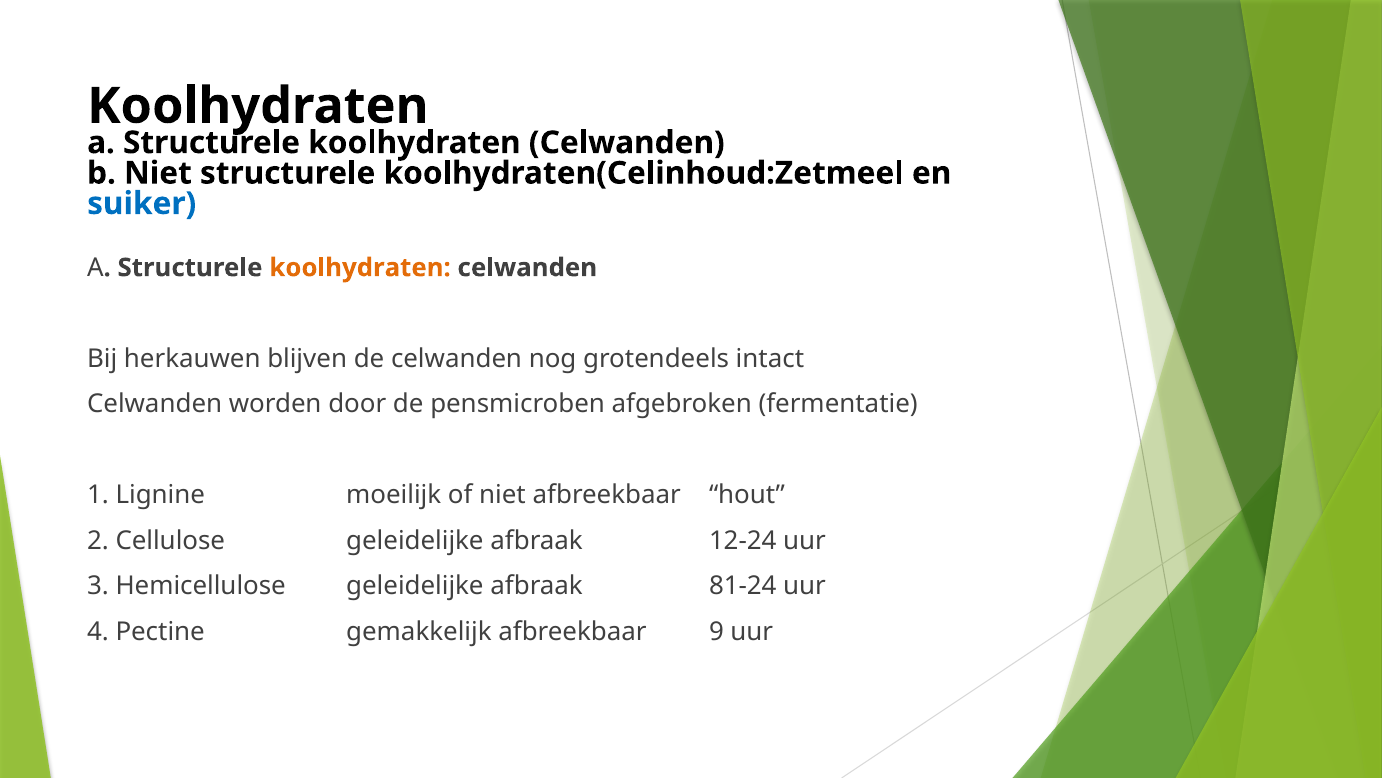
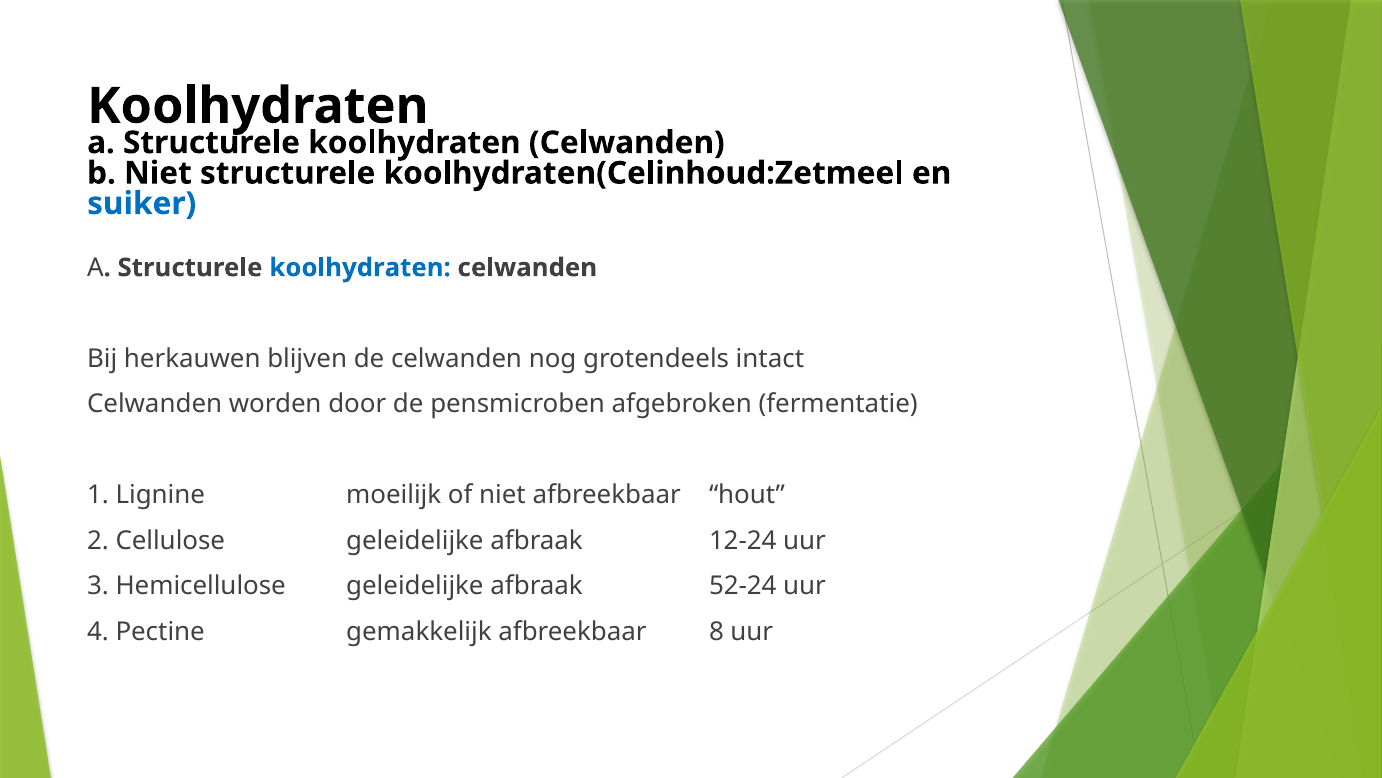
koolhydraten at (360, 267) colour: orange -> blue
81-24: 81-24 -> 52-24
9: 9 -> 8
